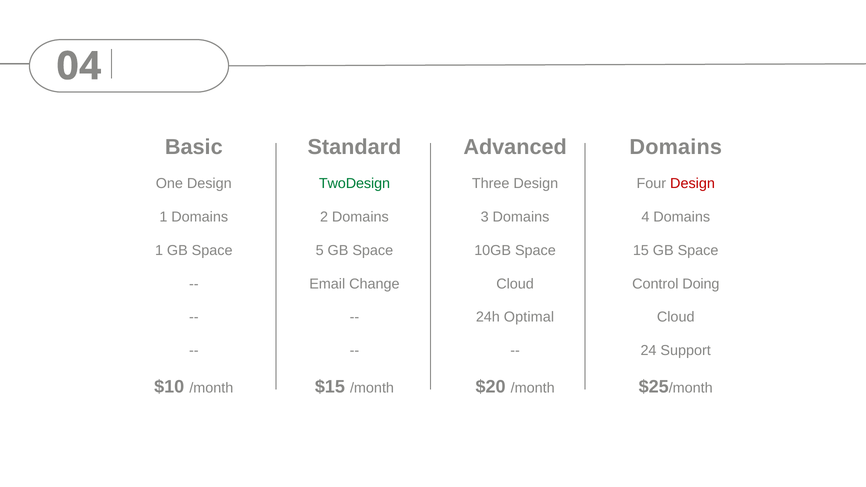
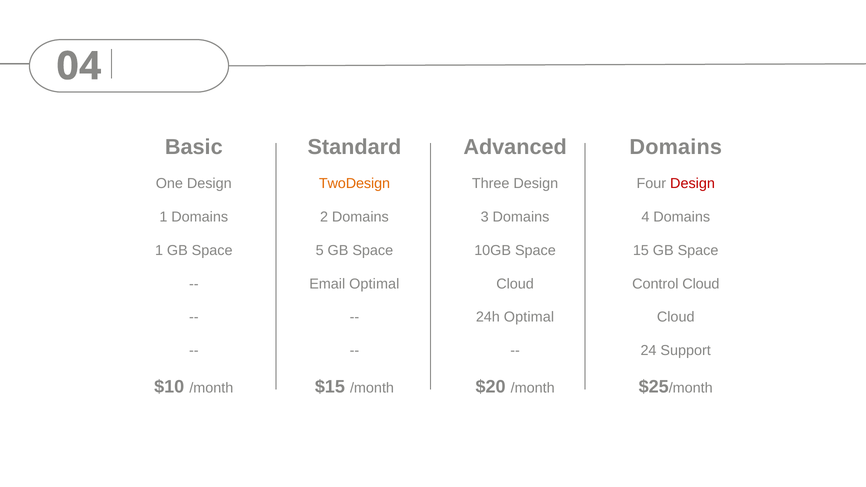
TwoDesign colour: green -> orange
Email Change: Change -> Optimal
Control Doing: Doing -> Cloud
